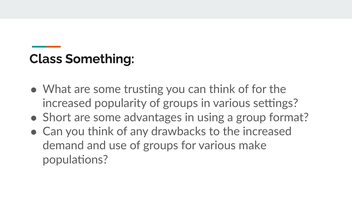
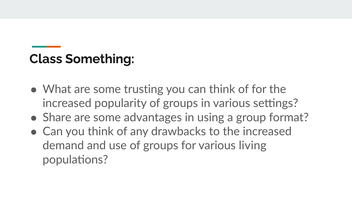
Short: Short -> Share
make: make -> living
